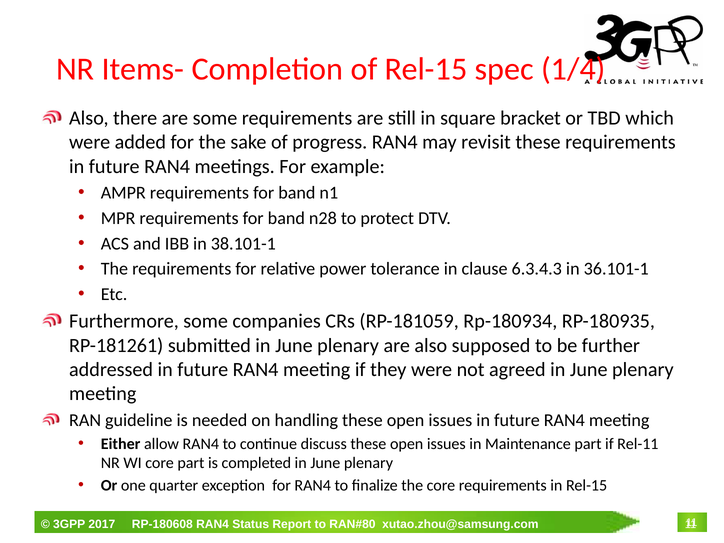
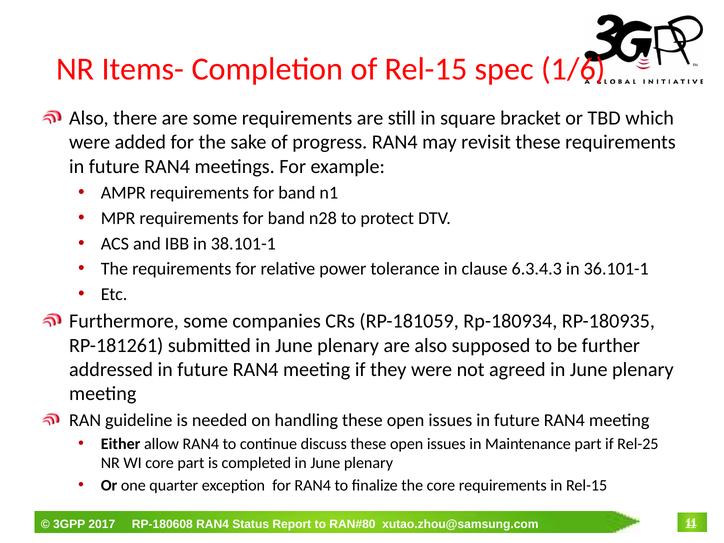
1/4: 1/4 -> 1/6
Rel-11: Rel-11 -> Rel-25
